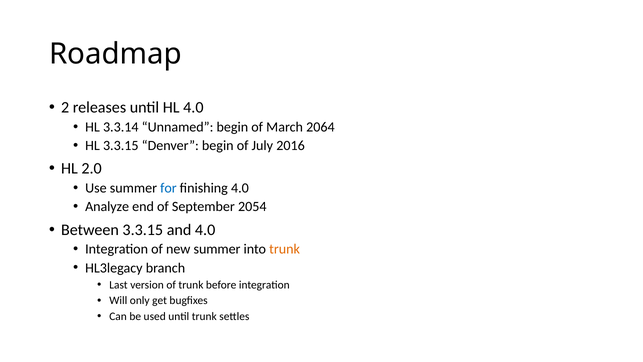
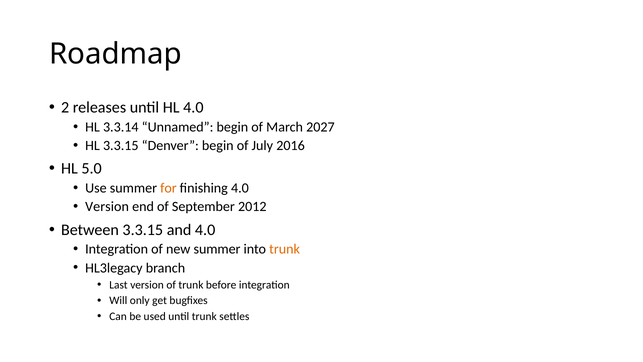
2064: 2064 -> 2027
2.0: 2.0 -> 5.0
for colour: blue -> orange
Analyze at (107, 207): Analyze -> Version
2054: 2054 -> 2012
